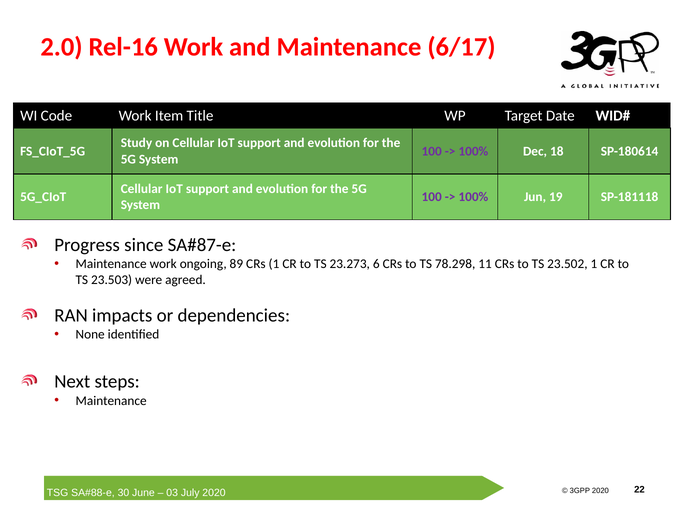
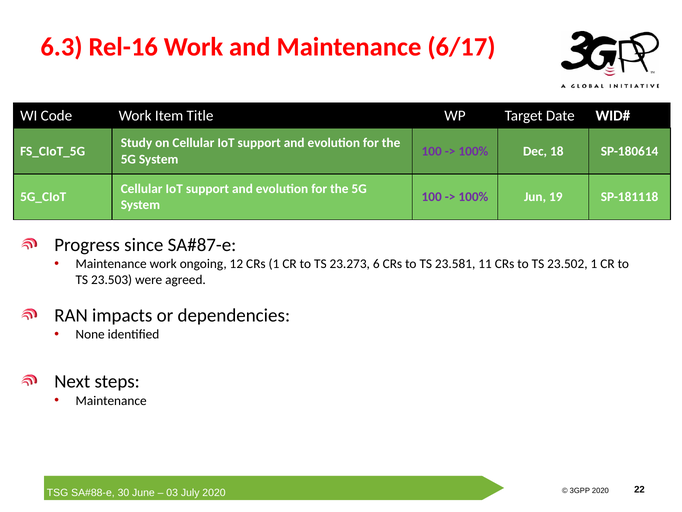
2.0: 2.0 -> 6.3
89: 89 -> 12
78.298: 78.298 -> 23.581
